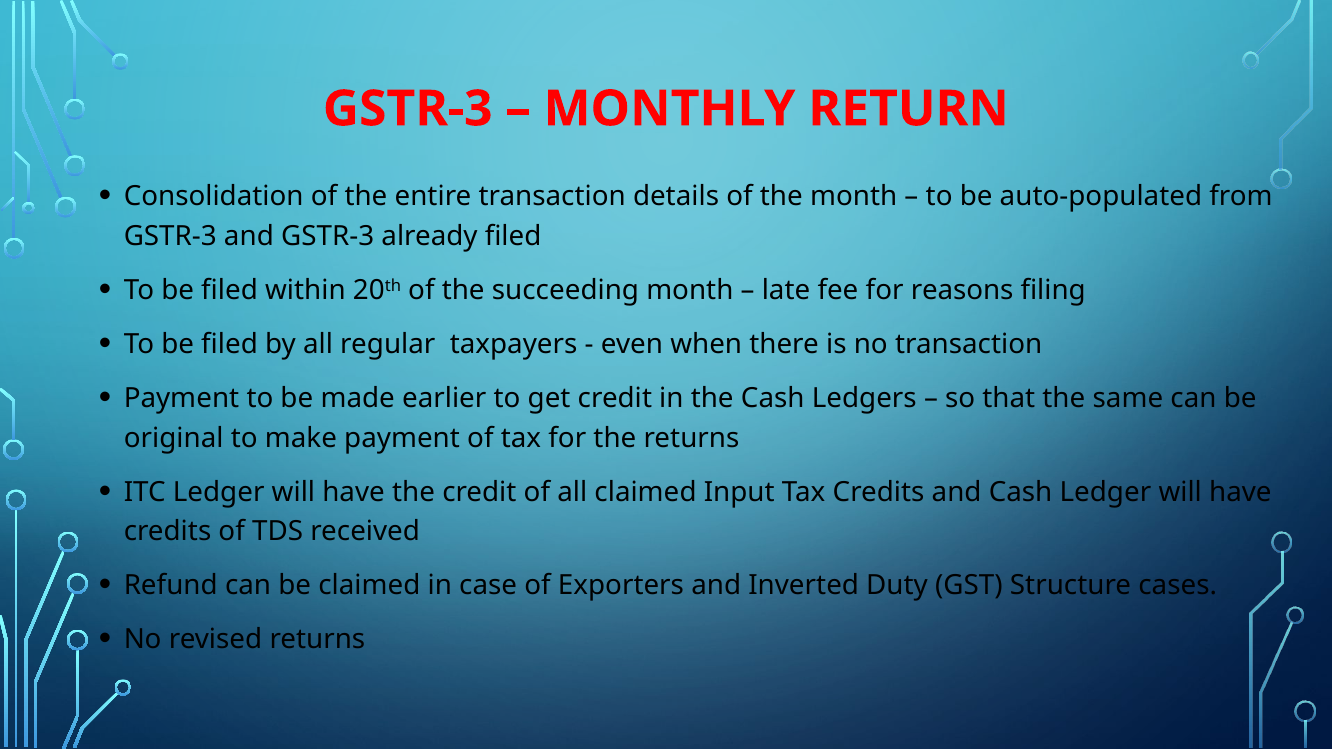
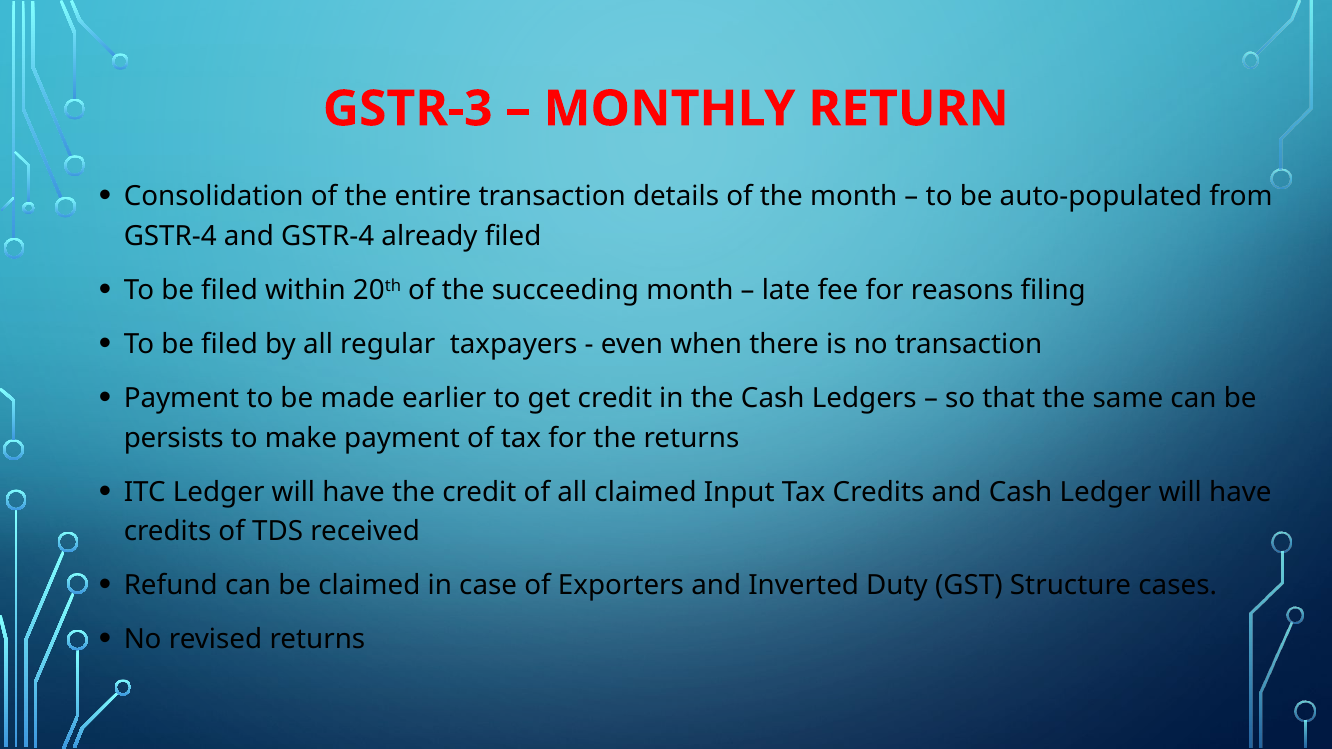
GSTR-3 at (170, 237): GSTR-3 -> GSTR-4
and GSTR-3: GSTR-3 -> GSTR-4
original: original -> persists
